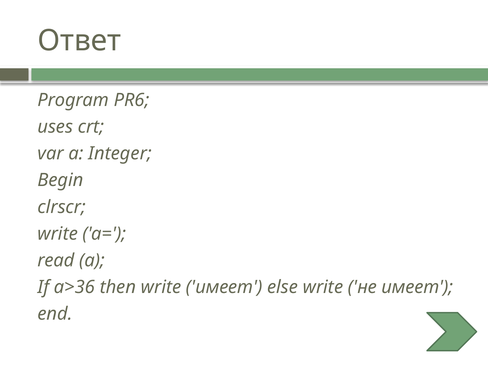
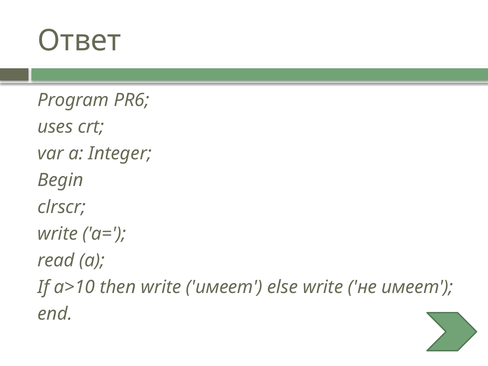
a>36: a>36 -> a>10
